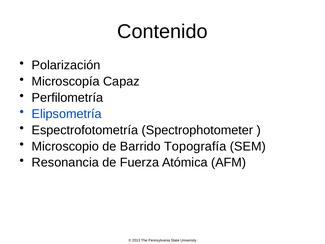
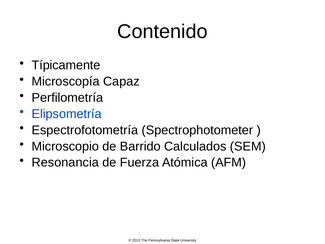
Polarización: Polarización -> Típicamente
Topografía: Topografía -> Calculados
